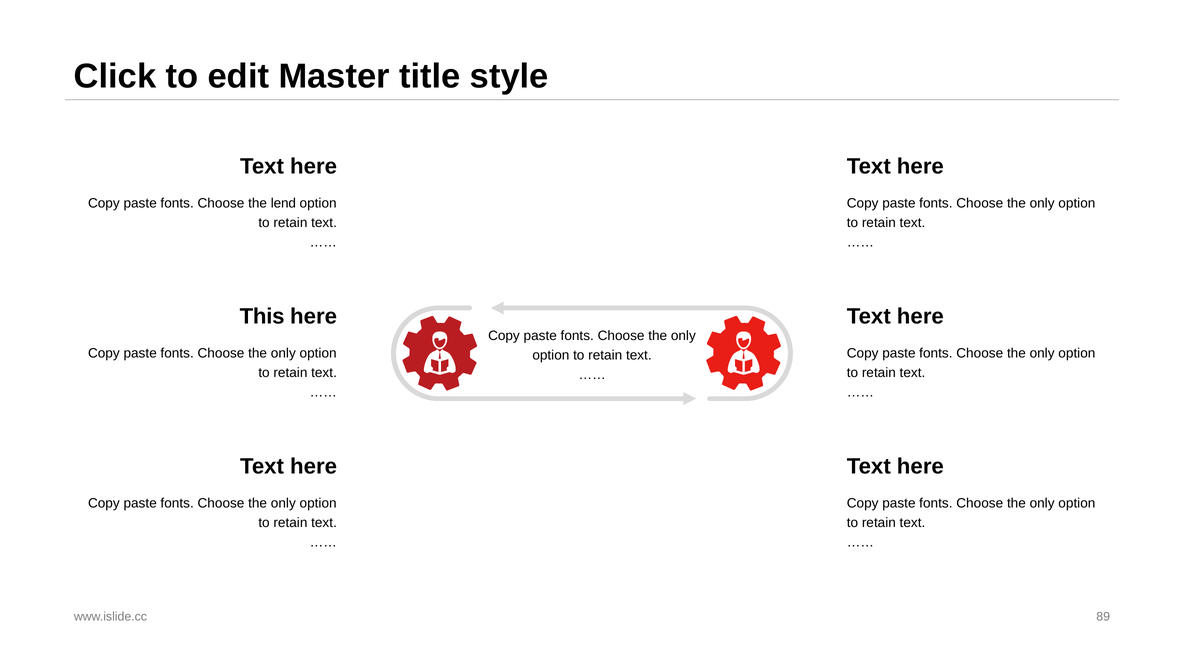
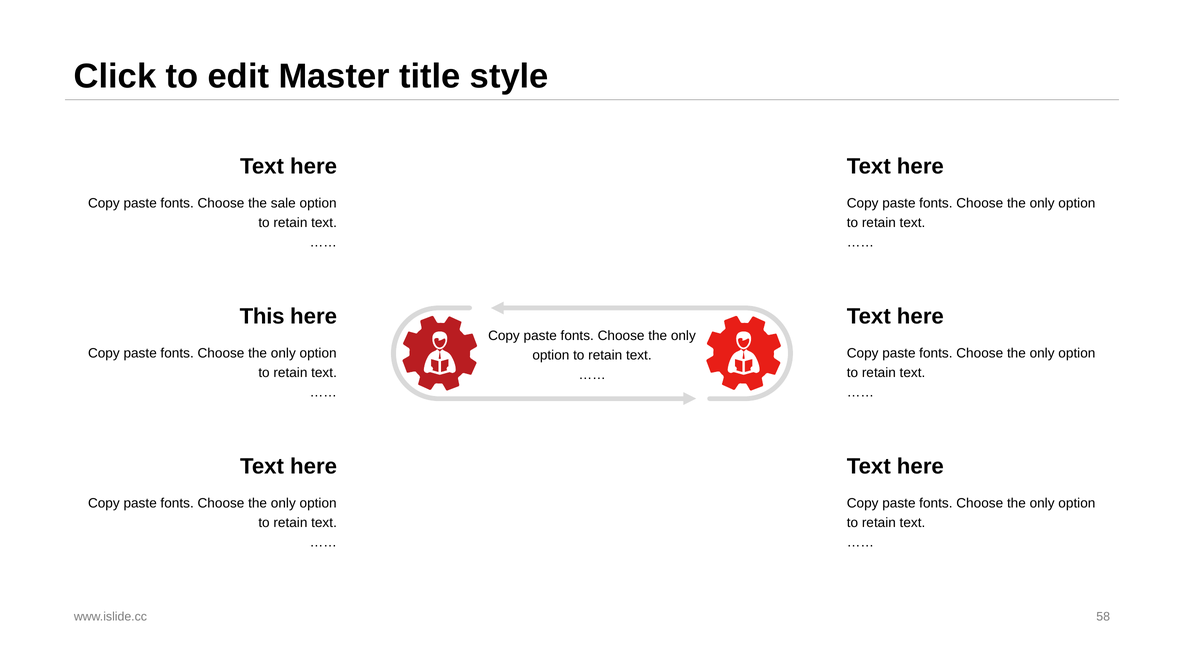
lend: lend -> sale
89: 89 -> 58
